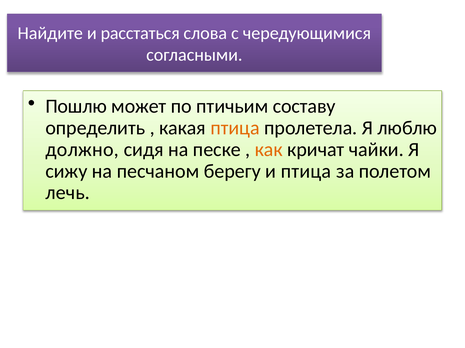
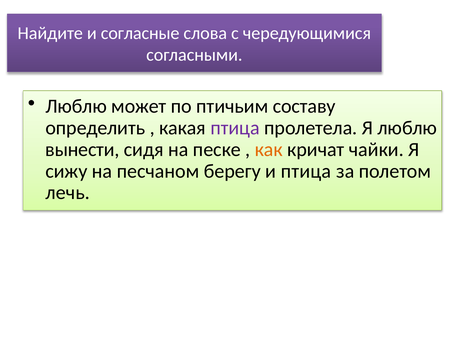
расстаться: расстаться -> согласные
Пошлю at (76, 107): Пошлю -> Люблю
птица at (235, 128) colour: orange -> purple
должно: должно -> вынести
